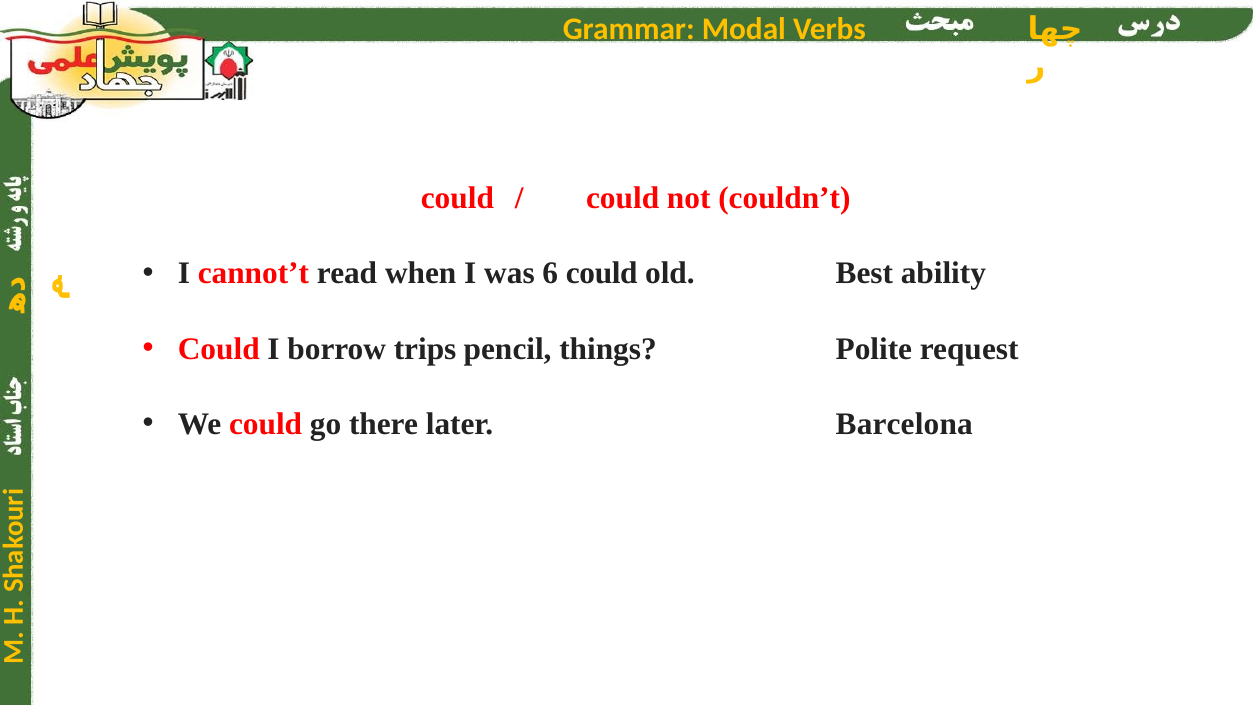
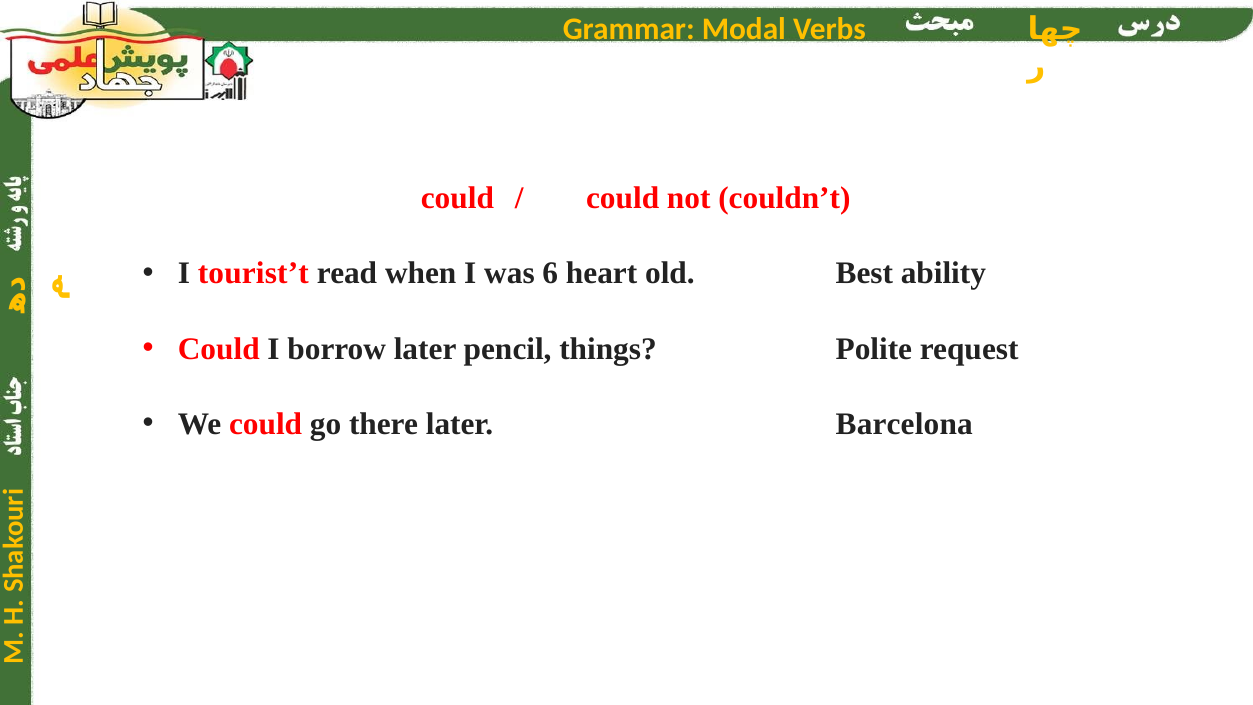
cannot’t: cannot’t -> tourist’t
6 could: could -> heart
borrow trips: trips -> later
